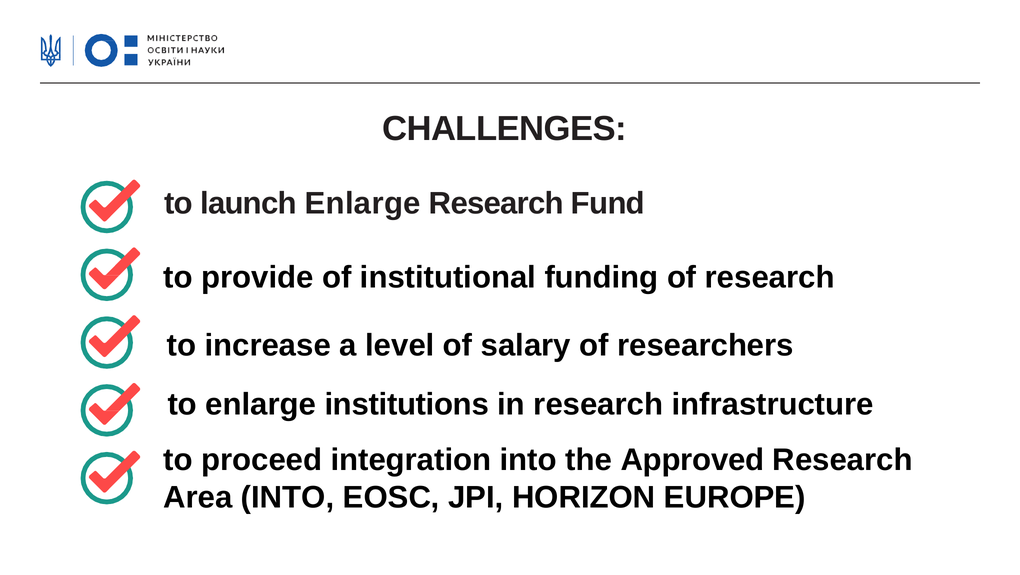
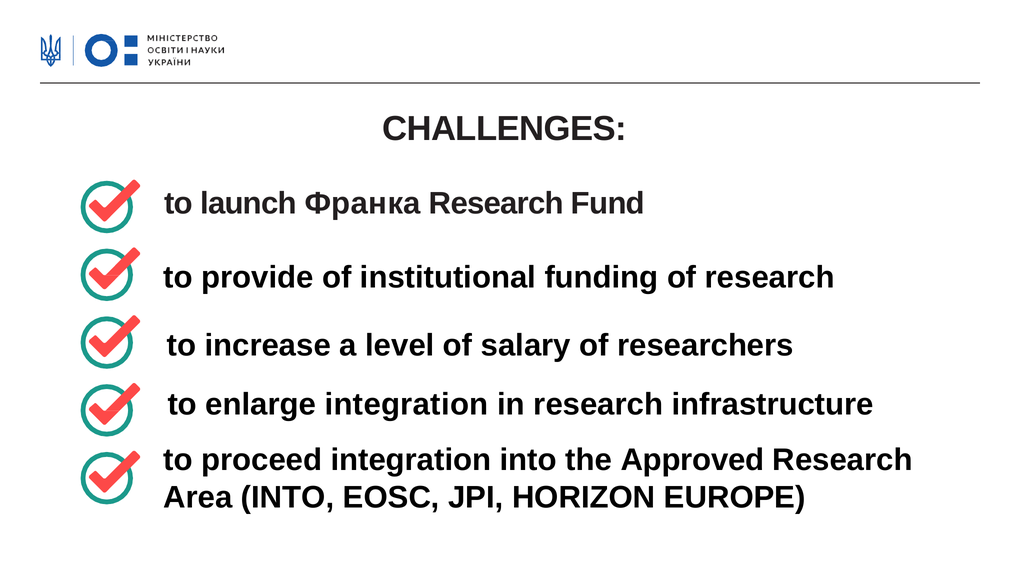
launch Enlarge: Enlarge -> Франка
enlarge institutions: institutions -> integration
